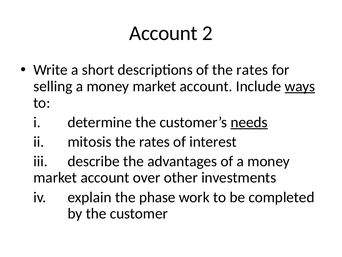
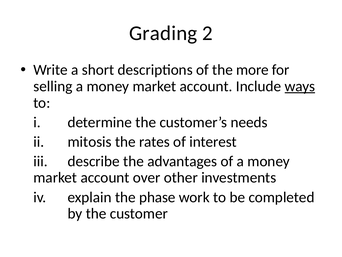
Account at (163, 33): Account -> Grading
of the rates: rates -> more
needs underline: present -> none
